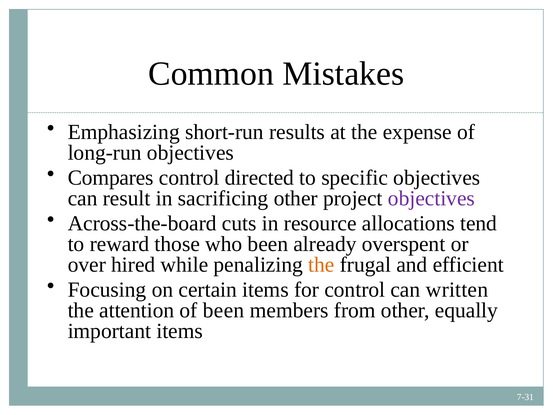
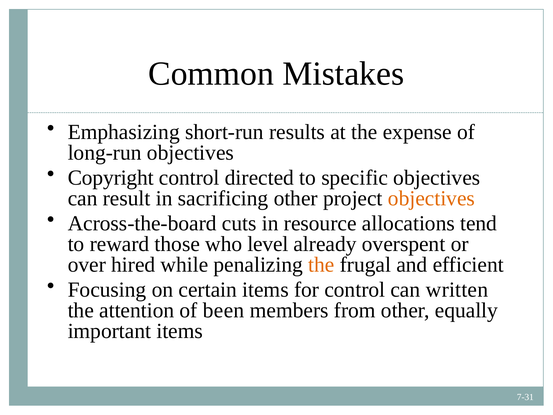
Compares: Compares -> Copyright
objectives at (431, 198) colour: purple -> orange
who been: been -> level
